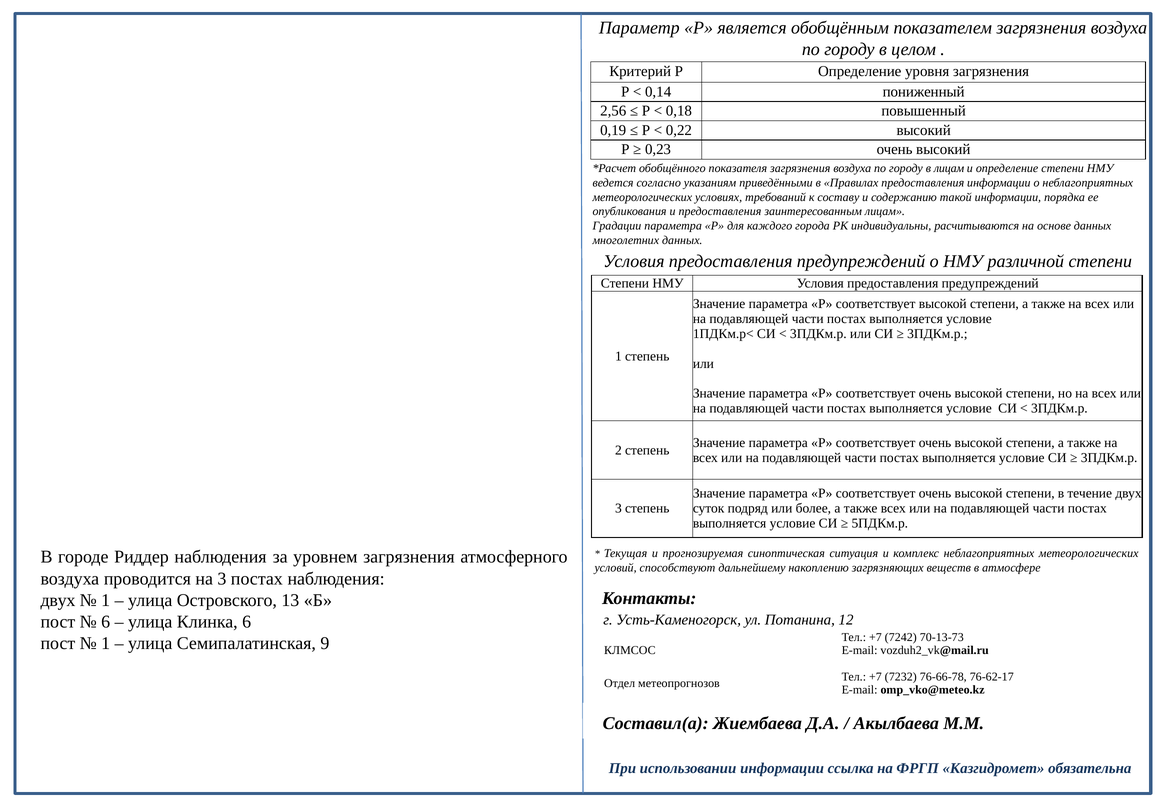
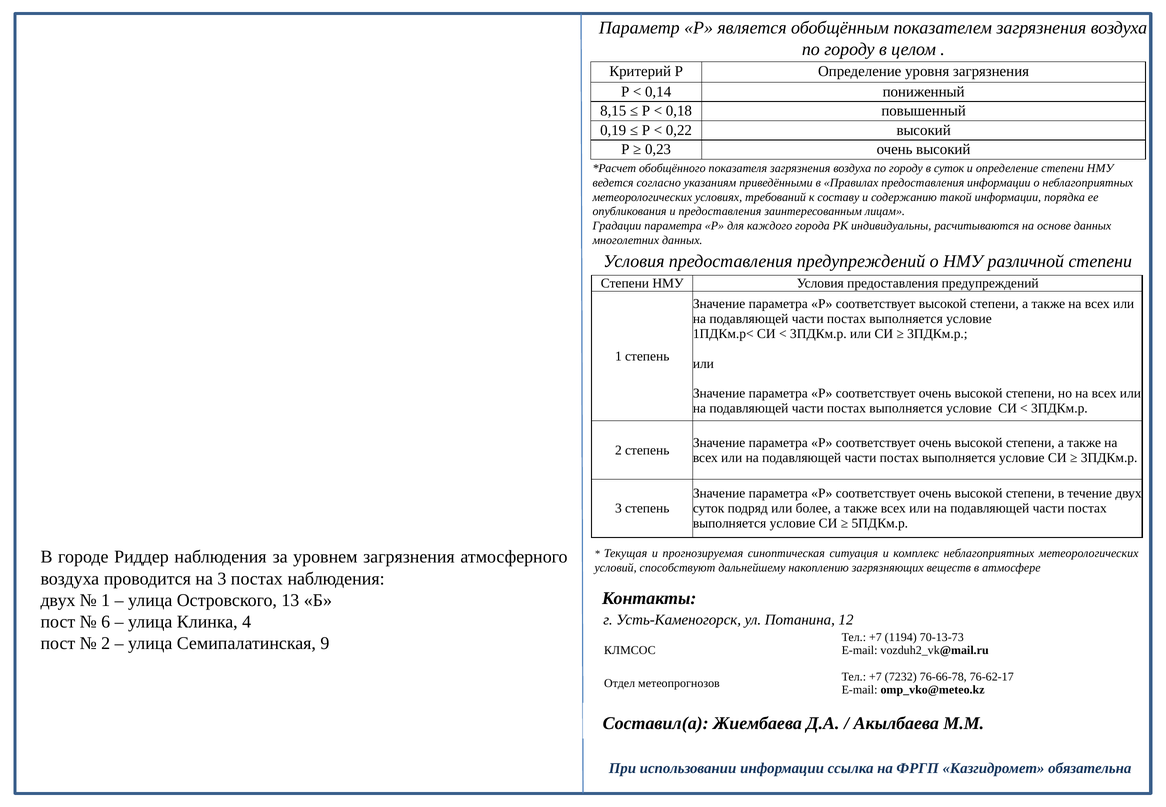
2,56: 2,56 -> 8,15
в лицам: лицам -> суток
Клинка 6: 6 -> 4
7242: 7242 -> 1194
1 at (106, 643): 1 -> 2
